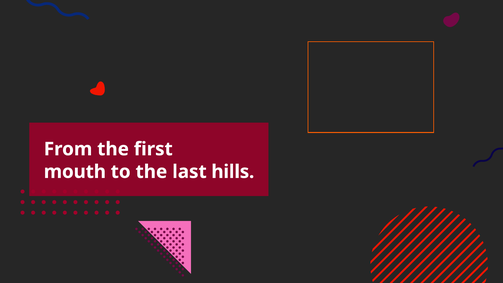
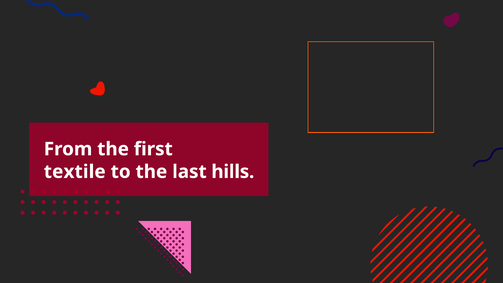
mouth: mouth -> textile
